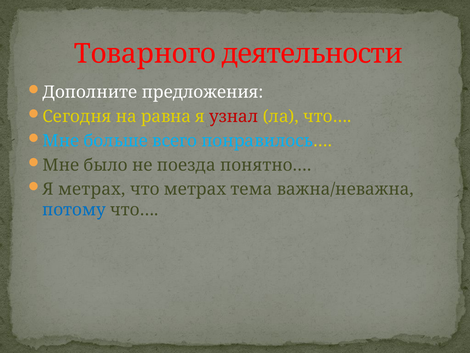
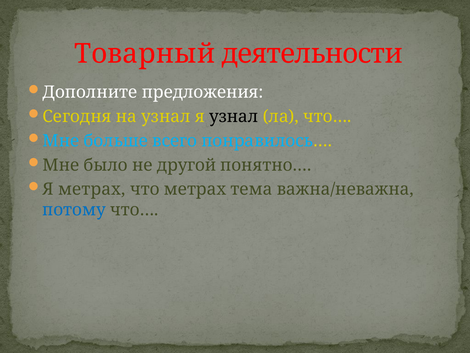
Товарного: Товарного -> Товарный
на равна: равна -> узнал
узнал at (234, 116) colour: red -> black
поезда: поезда -> другой
